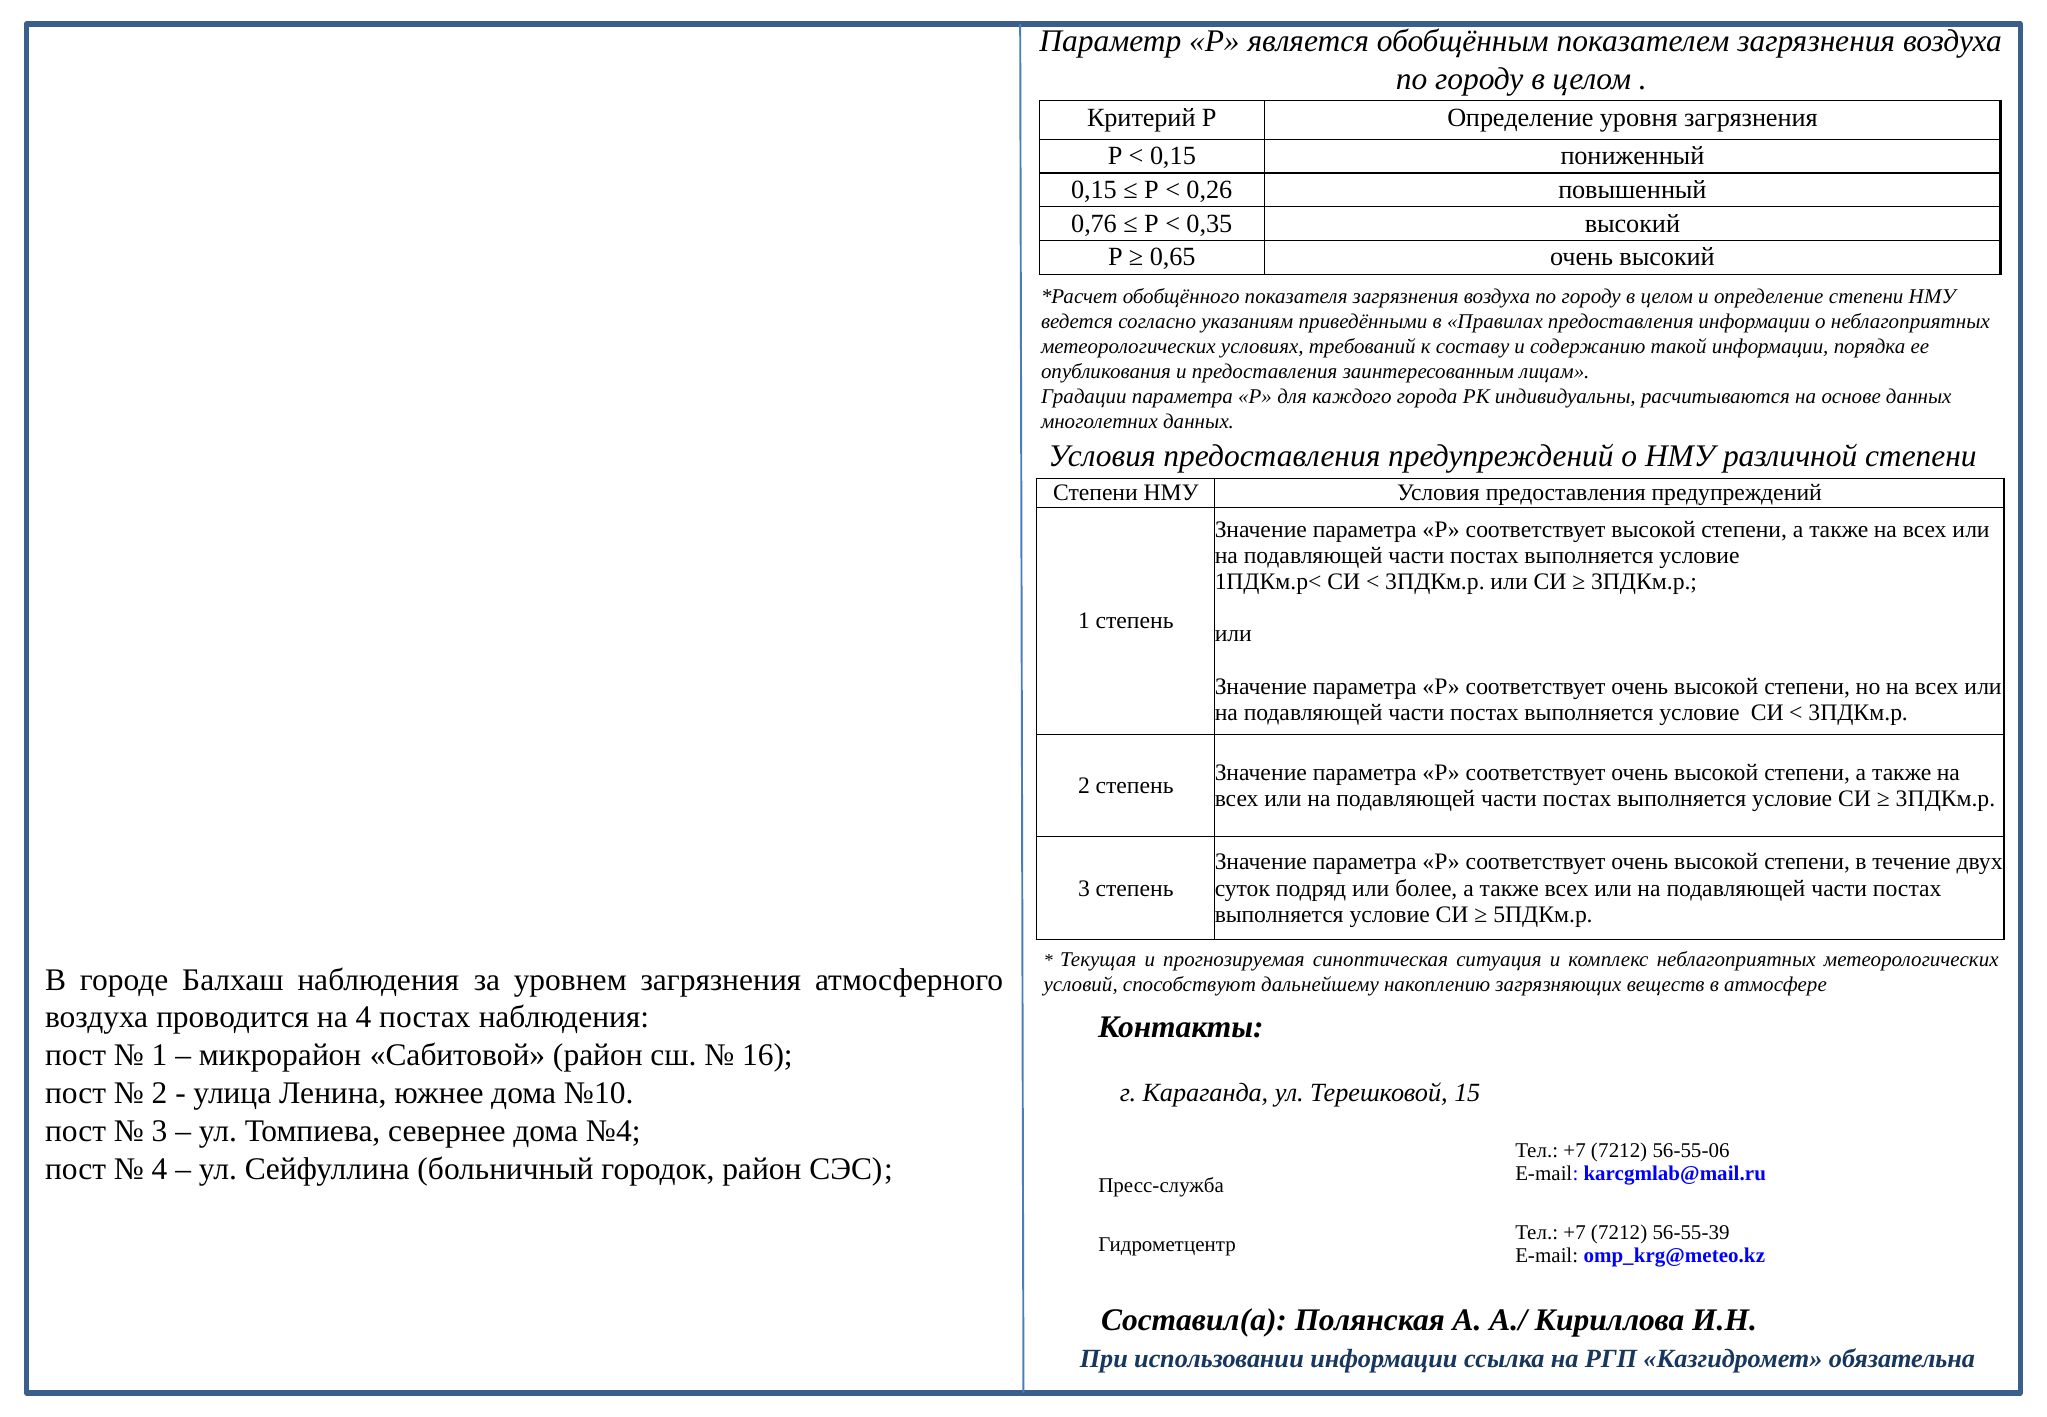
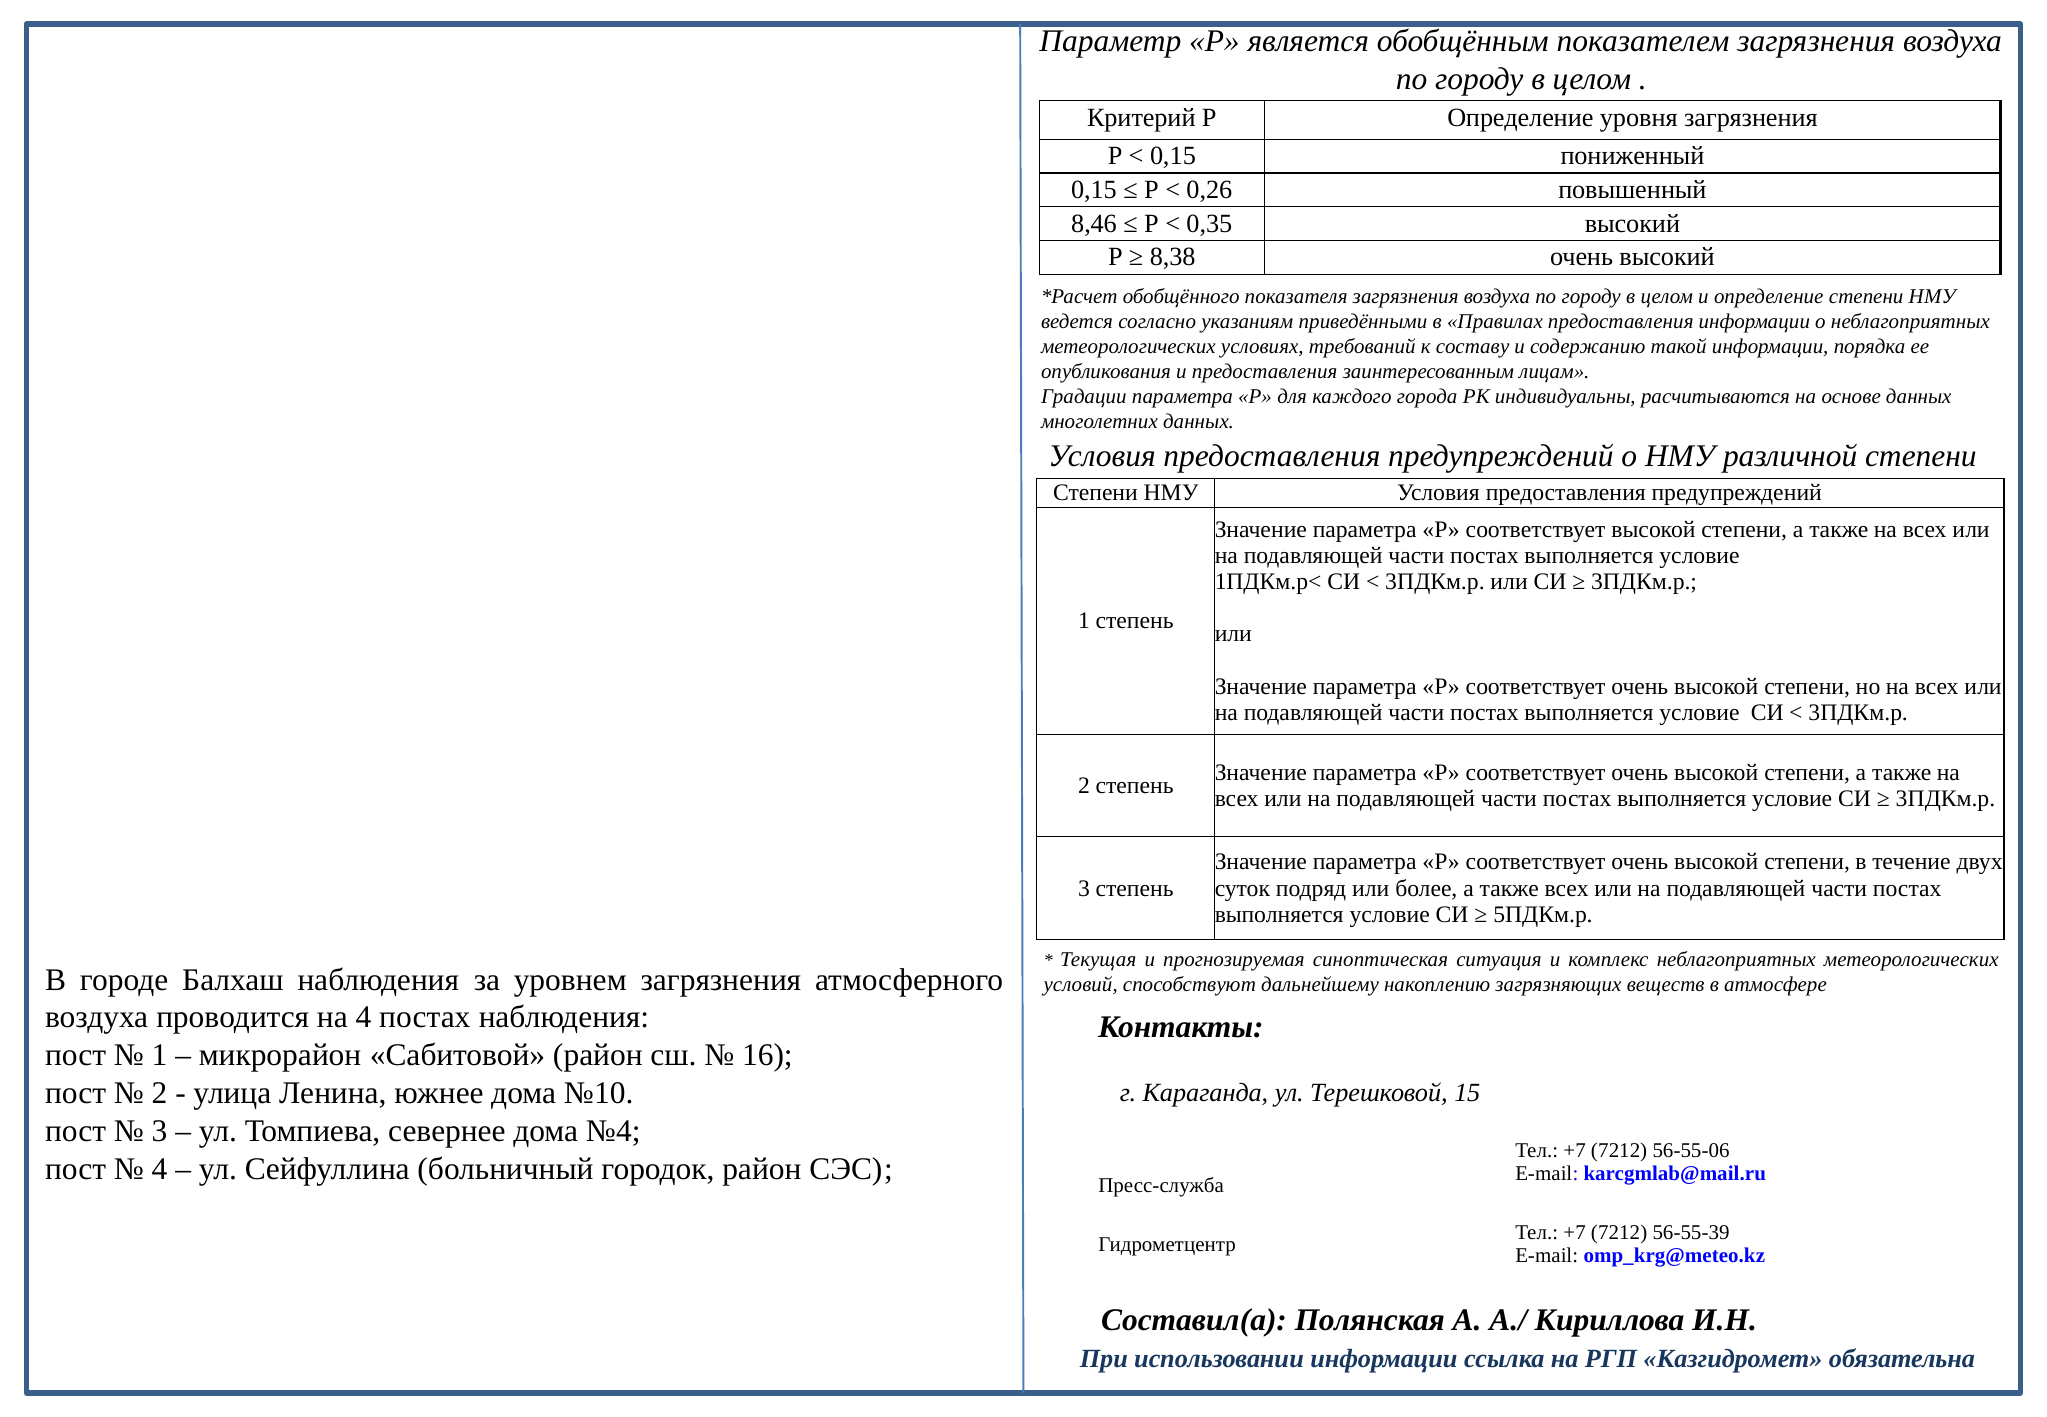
0,76: 0,76 -> 8,46
0,65: 0,65 -> 8,38
